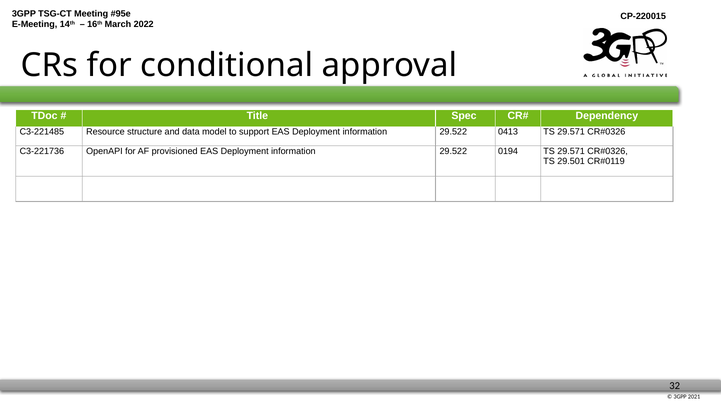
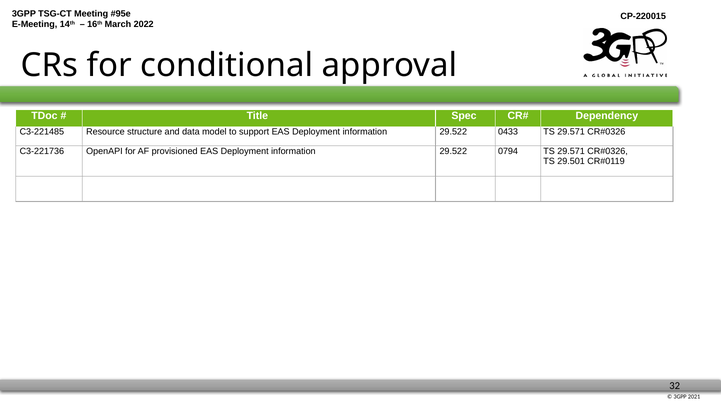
0413: 0413 -> 0433
0194: 0194 -> 0794
